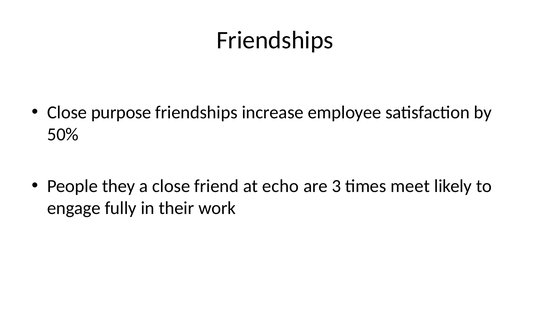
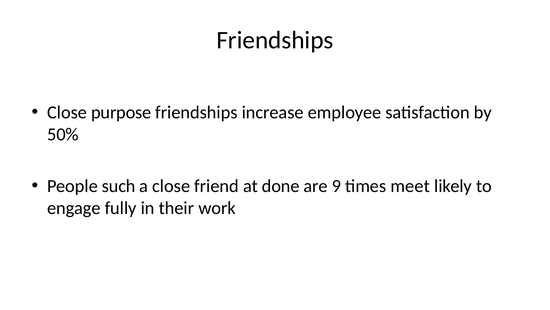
they: they -> such
echo: echo -> done
3: 3 -> 9
